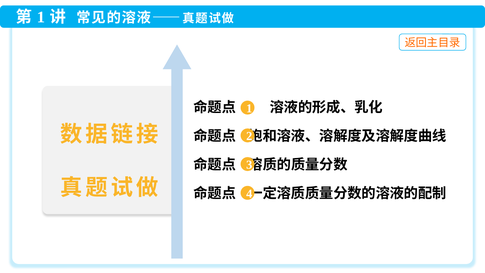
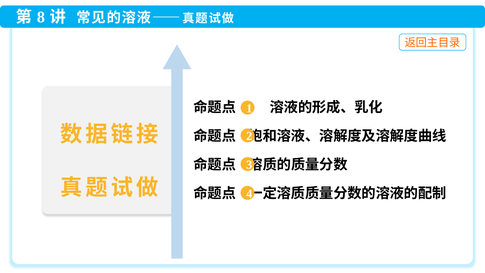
1 at (41, 17): 1 -> 8
